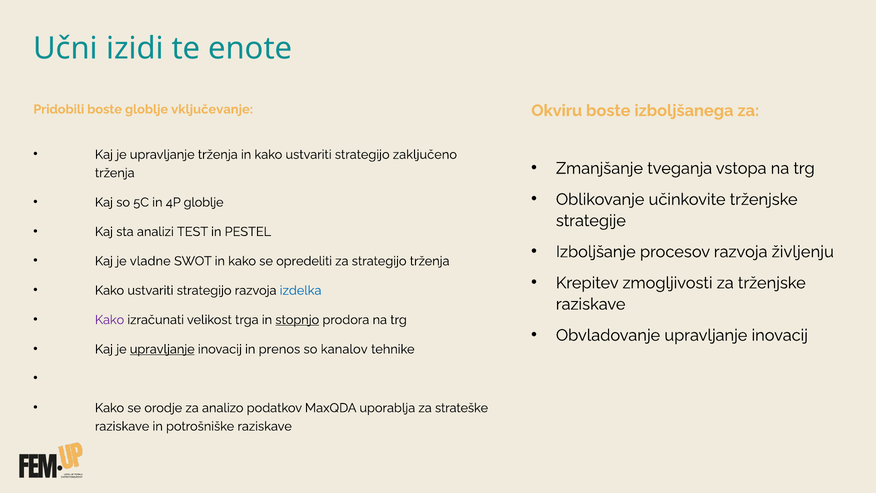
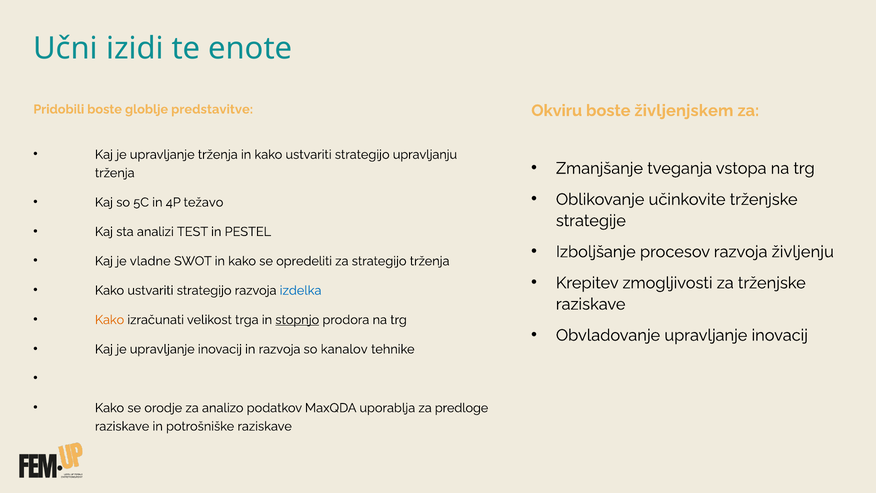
izboljšanega: izboljšanega -> življenjskem
vključevanje: vključevanje -> predstavitve
zaključeno: zaključeno -> upravljanju
4P globlje: globlje -> težavo
Kako at (110, 320) colour: purple -> orange
upravljanje at (162, 349) underline: present -> none
in prenos: prenos -> razvoja
strateške: strateške -> predloge
